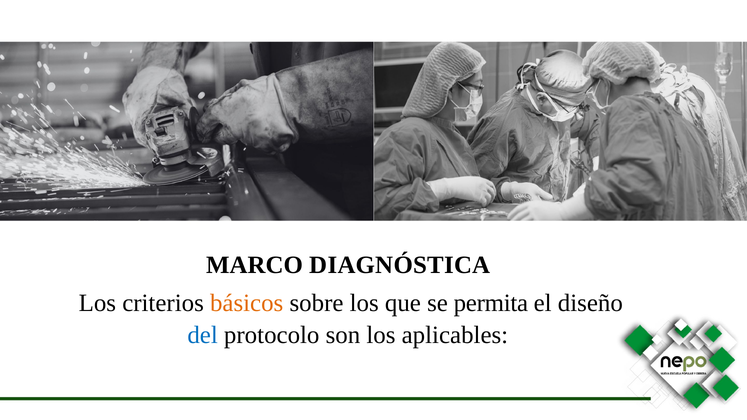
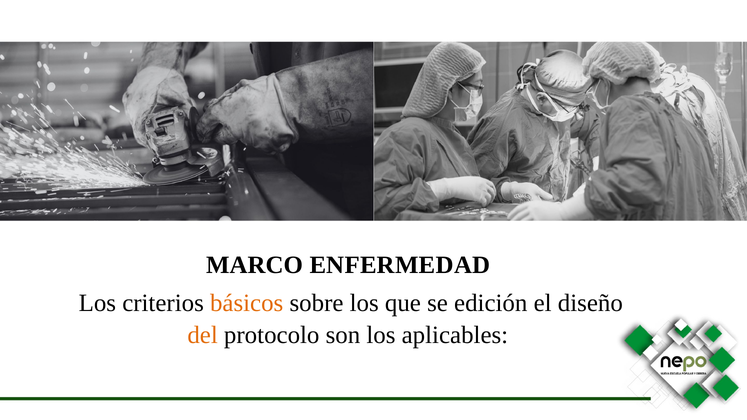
DIAGNÓSTICA: DIAGNÓSTICA -> ENFERMEDAD
permita: permita -> edición
del colour: blue -> orange
